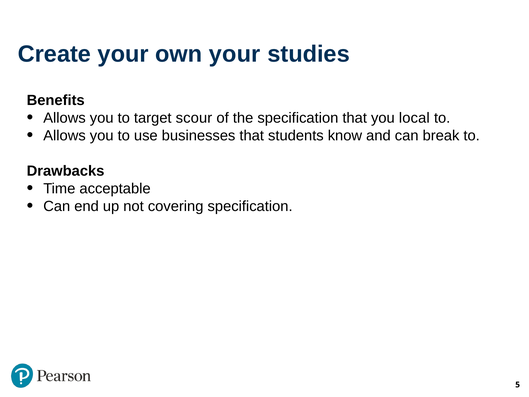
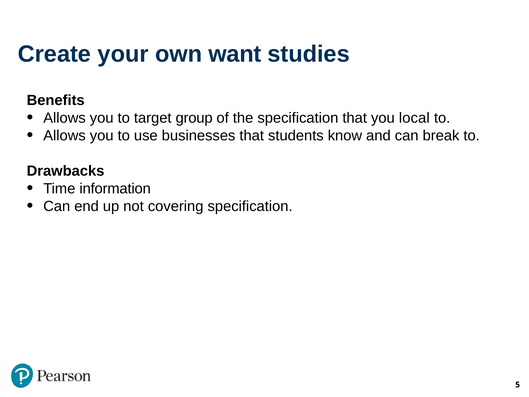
own your: your -> want
scour: scour -> group
acceptable: acceptable -> information
